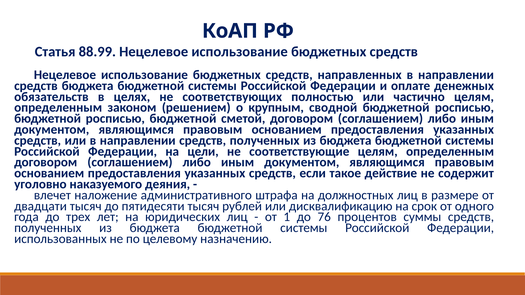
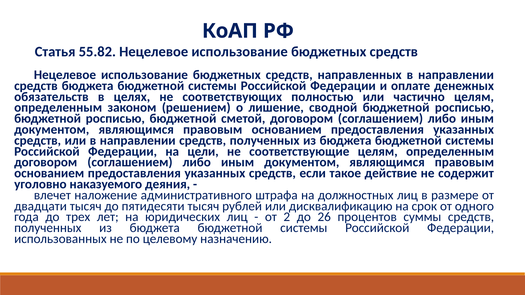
88.99: 88.99 -> 55.82
крупным: крупным -> лишение
1: 1 -> 2
76: 76 -> 26
